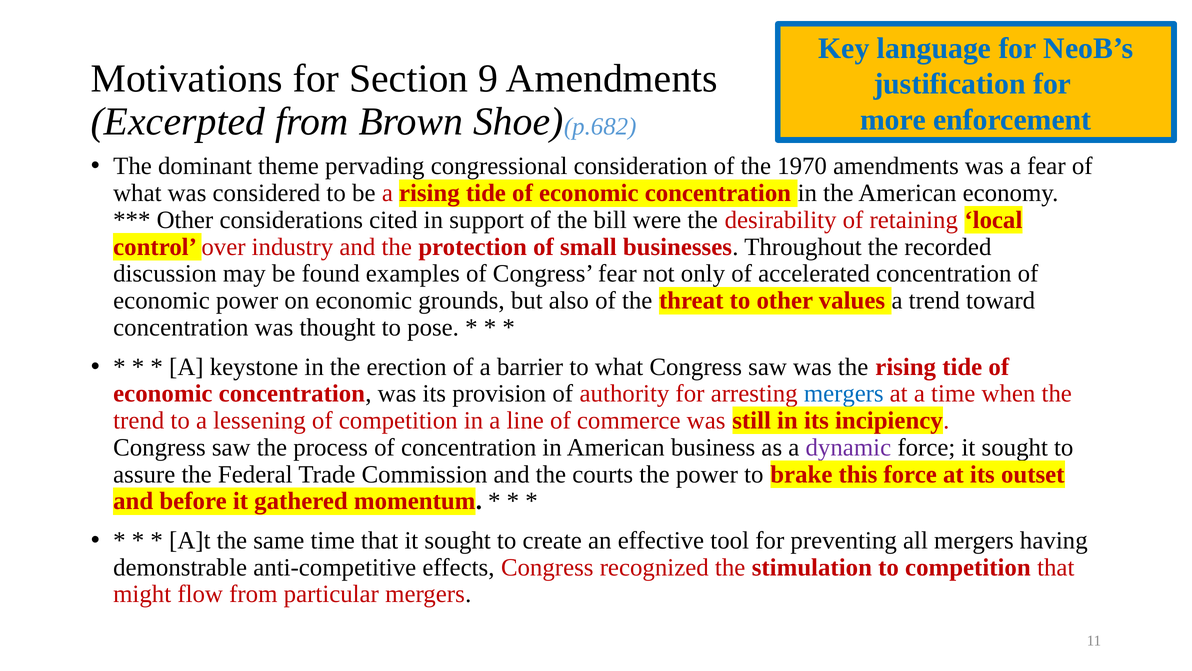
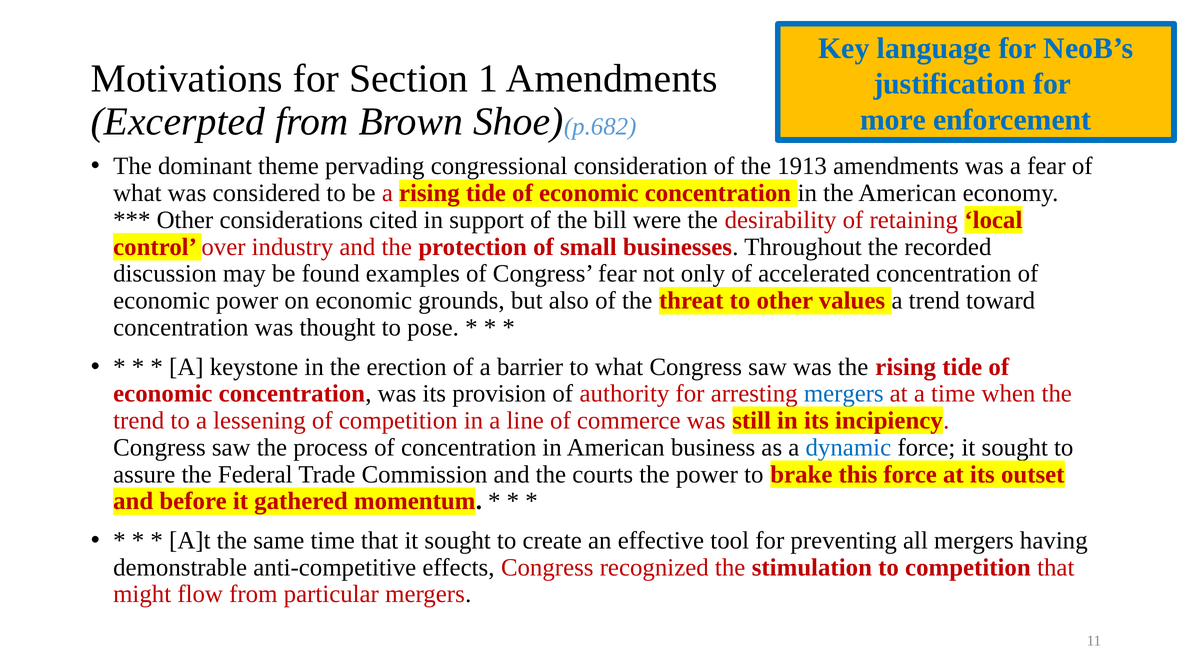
9: 9 -> 1
1970: 1970 -> 1913
dynamic colour: purple -> blue
